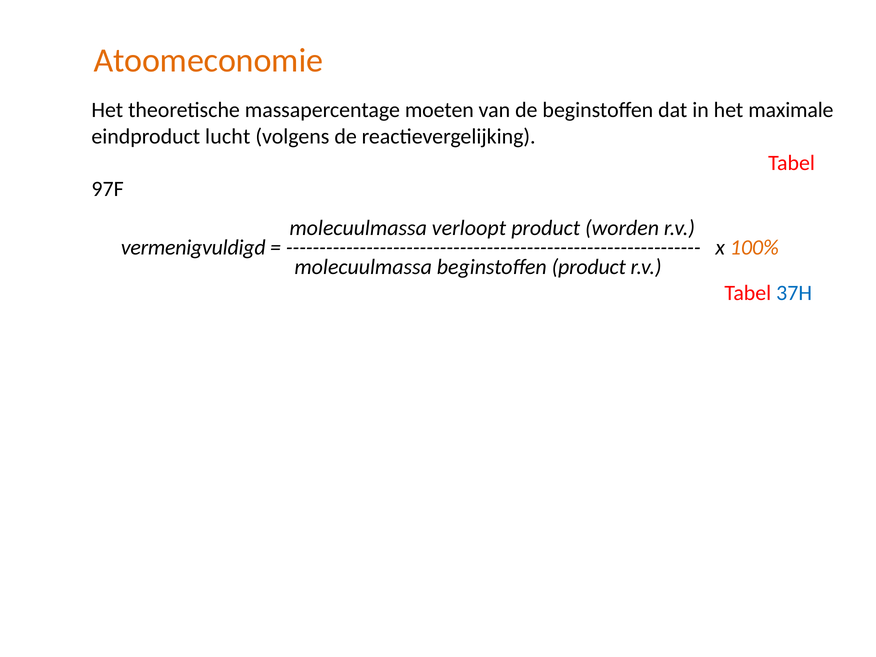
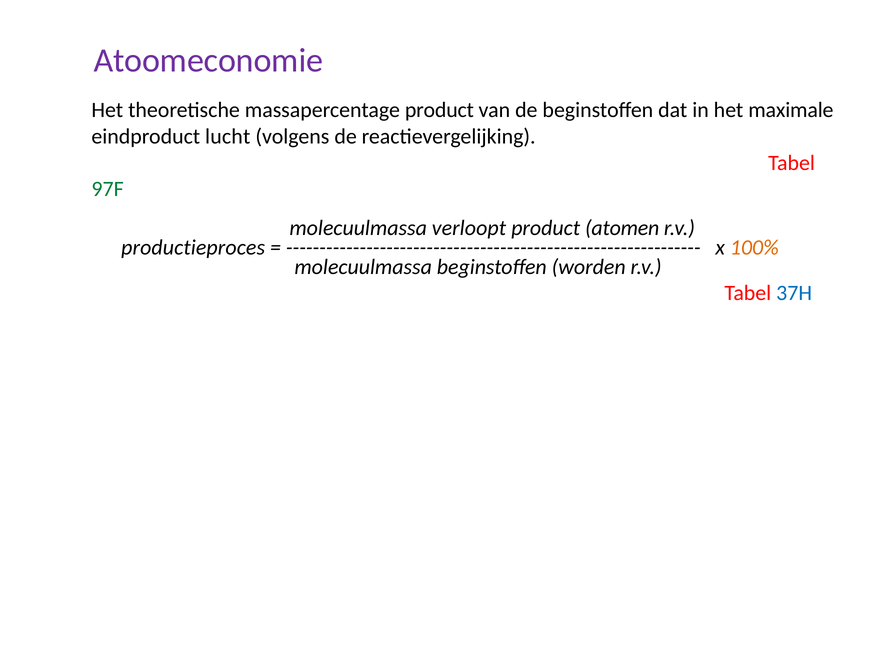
Atoomeconomie colour: orange -> purple
massapercentage moeten: moeten -> product
97F colour: black -> green
worden: worden -> atomen
vermenigvuldigd: vermenigvuldigd -> productieproces
beginstoffen product: product -> worden
